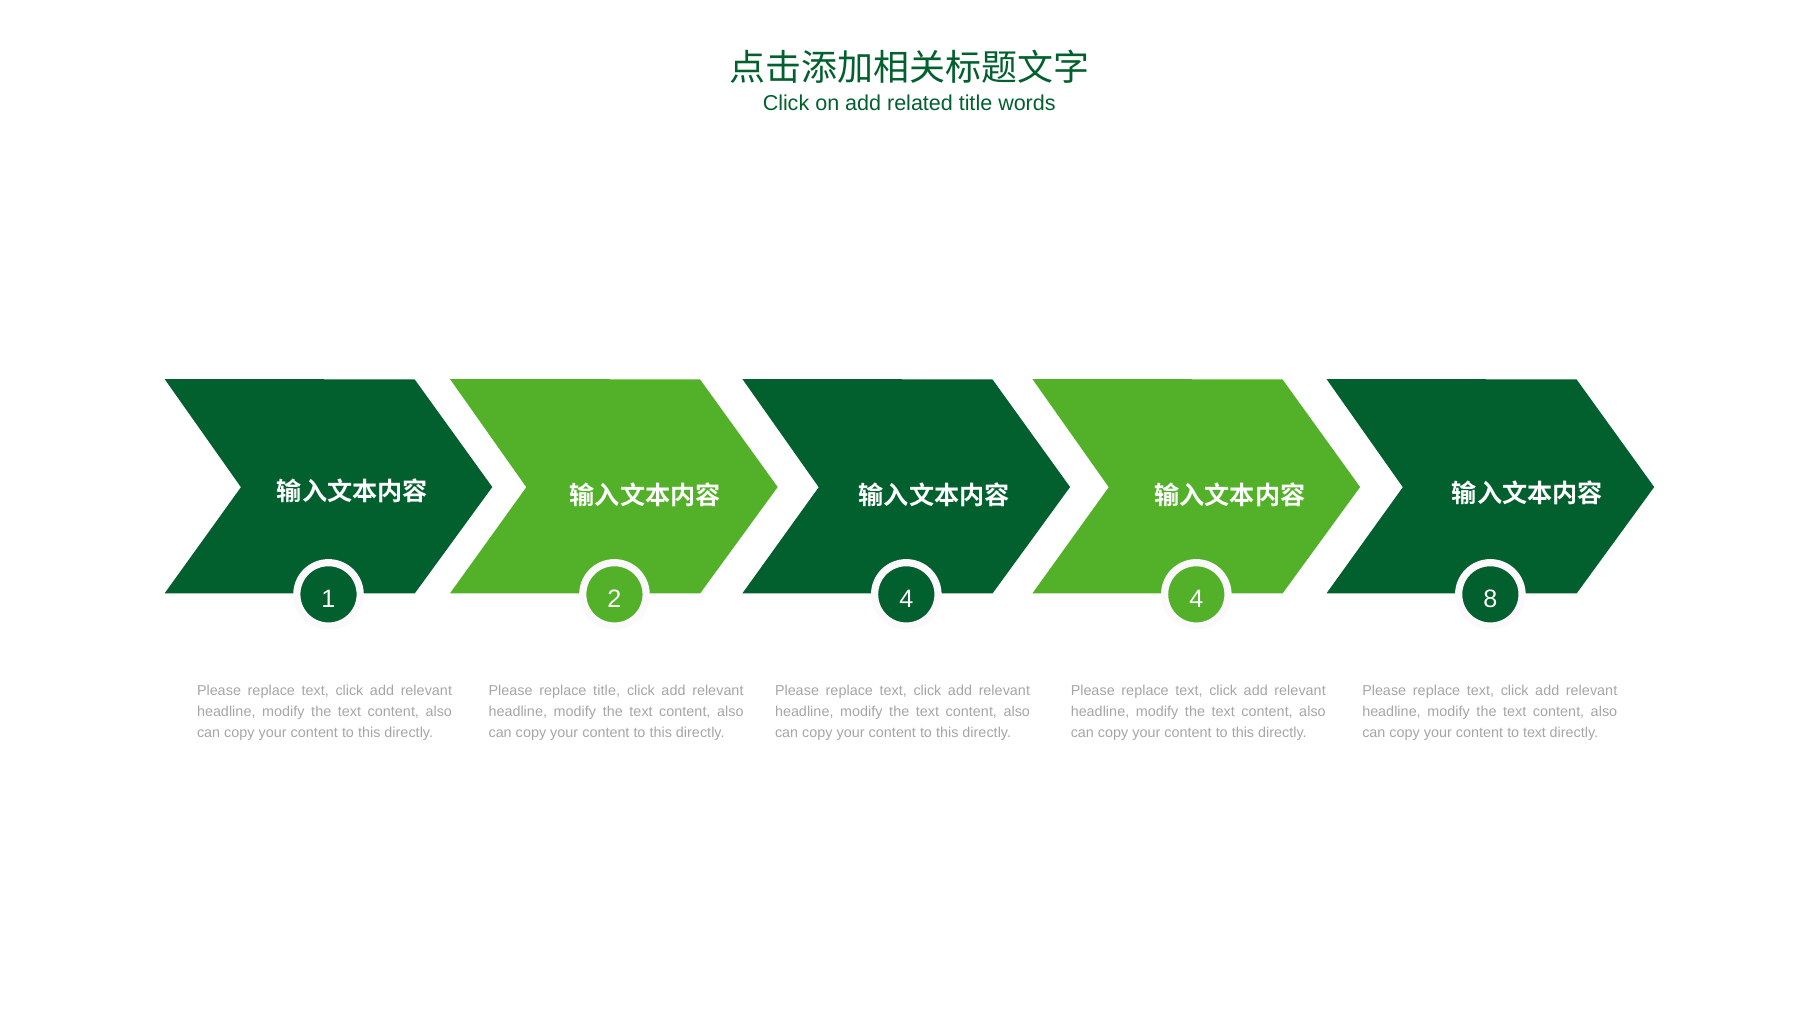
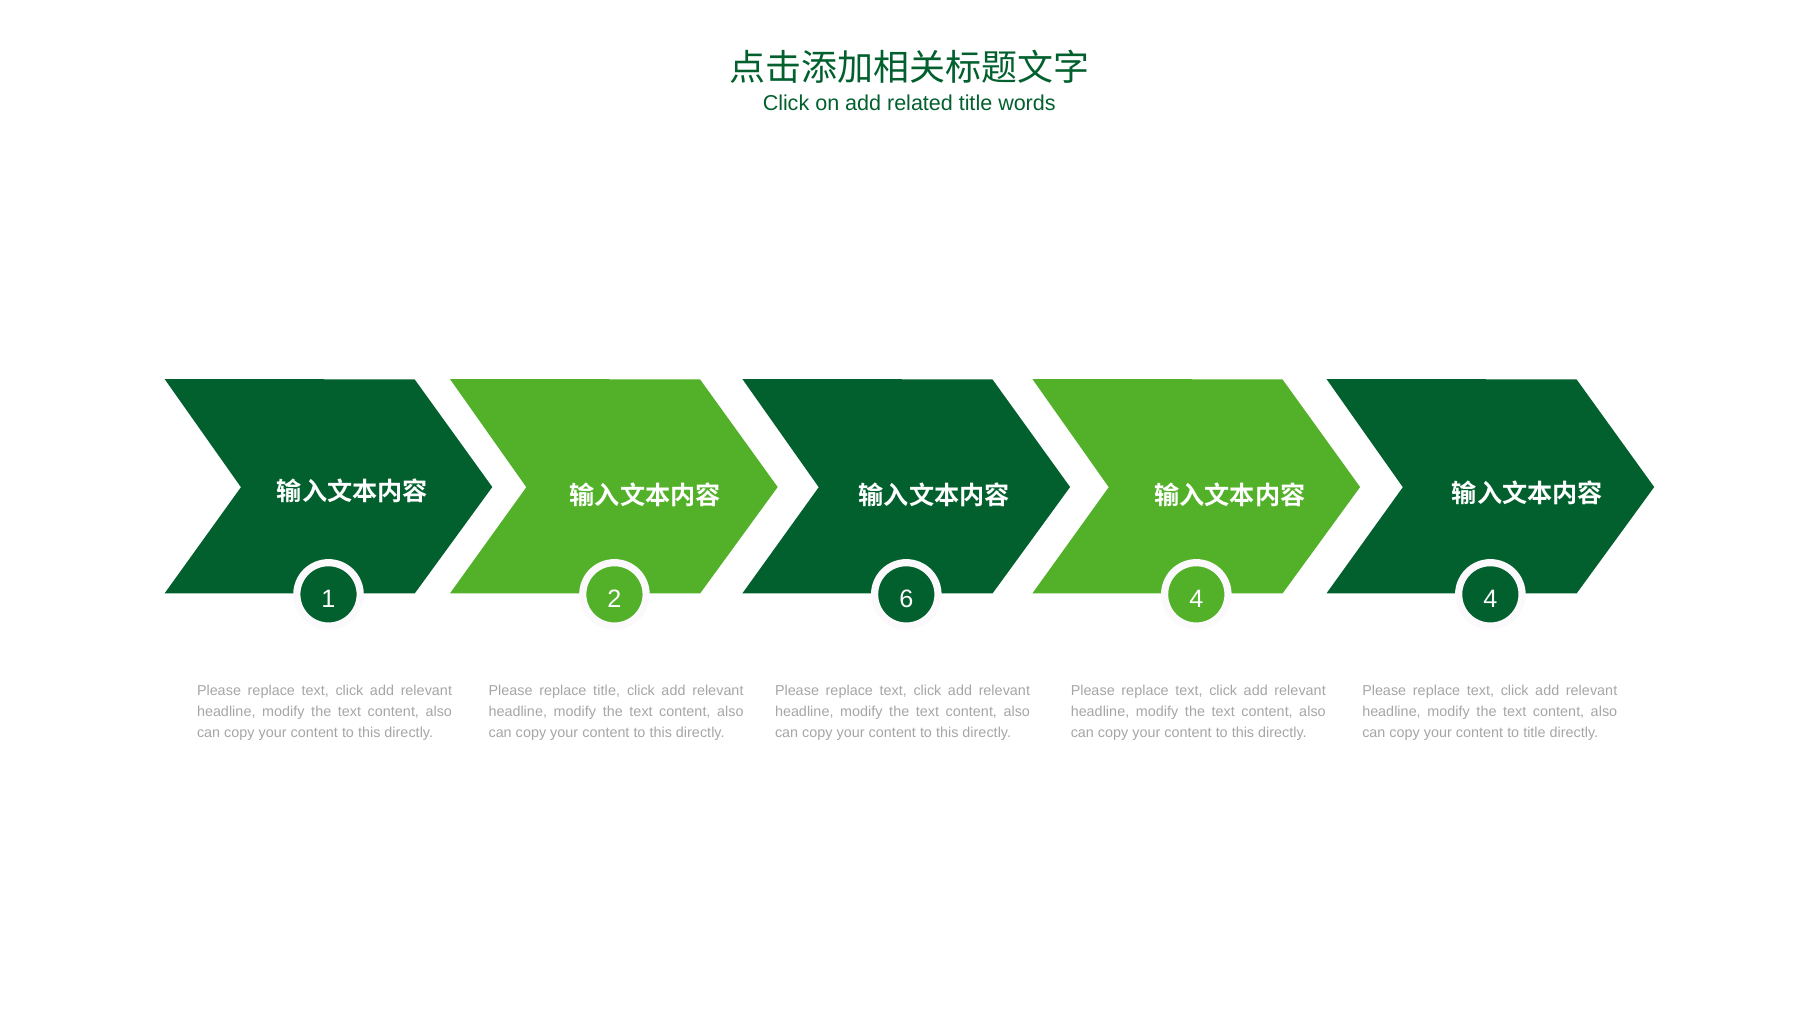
2 4: 4 -> 6
4 8: 8 -> 4
to text: text -> title
